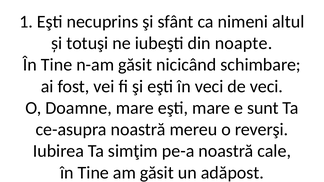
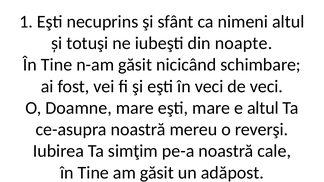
e sunt: sunt -> altul
